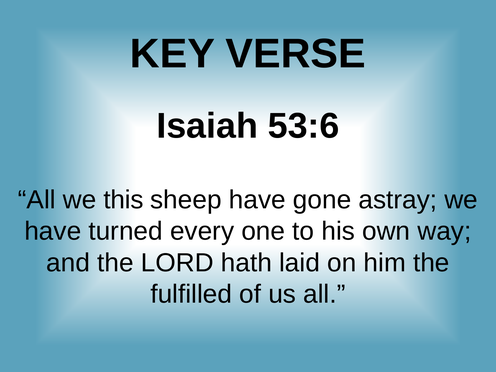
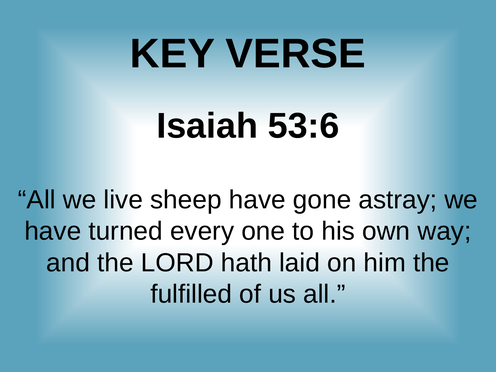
this: this -> live
